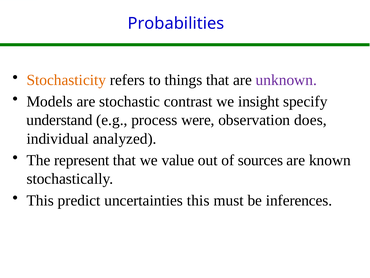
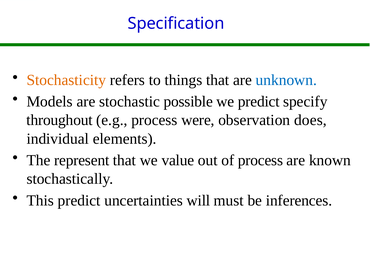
Probabilities: Probabilities -> Specification
unknown colour: purple -> blue
contrast: contrast -> possible
we insight: insight -> predict
understand: understand -> throughout
analyzed: analyzed -> elements
of sources: sources -> process
uncertainties this: this -> will
